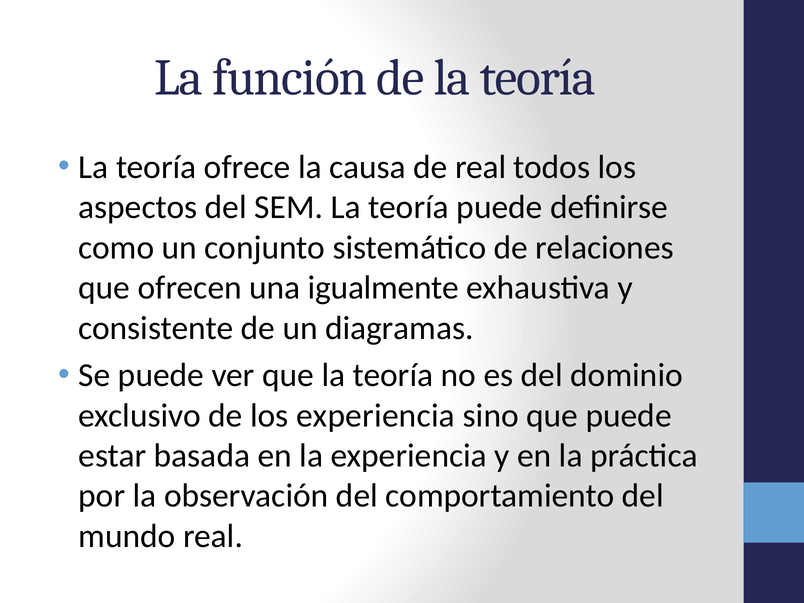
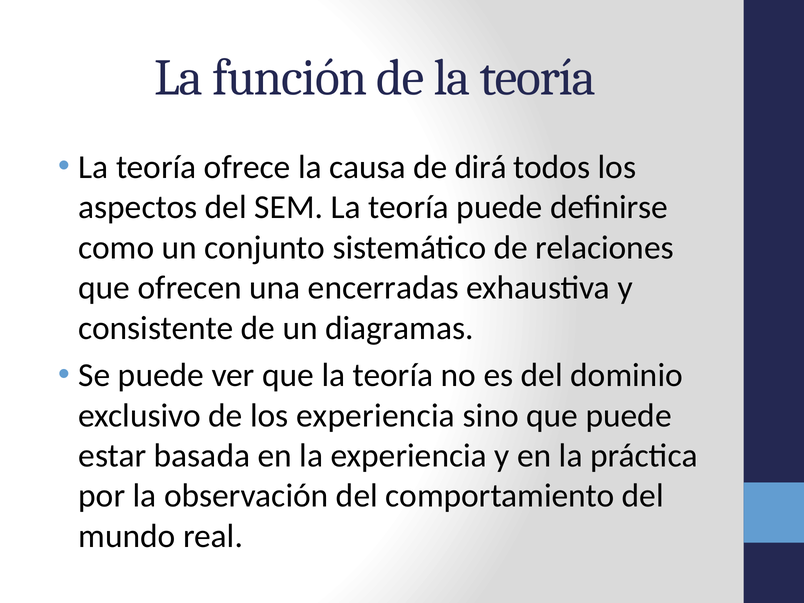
de real: real -> dirá
igualmente: igualmente -> encerradas
